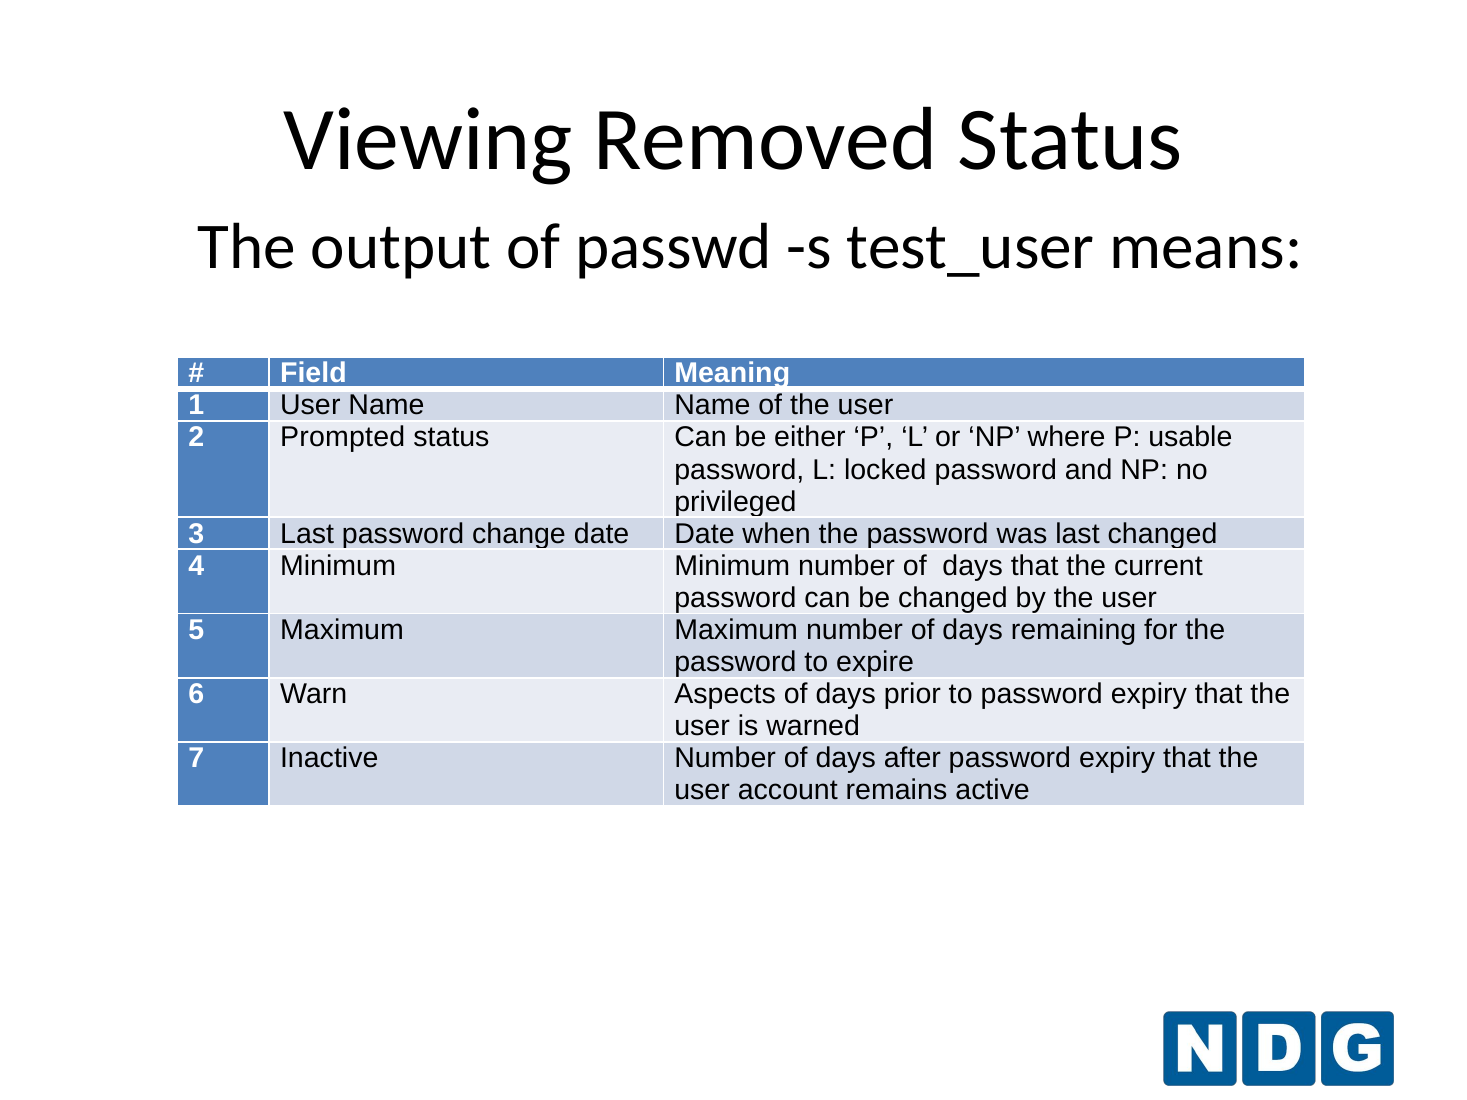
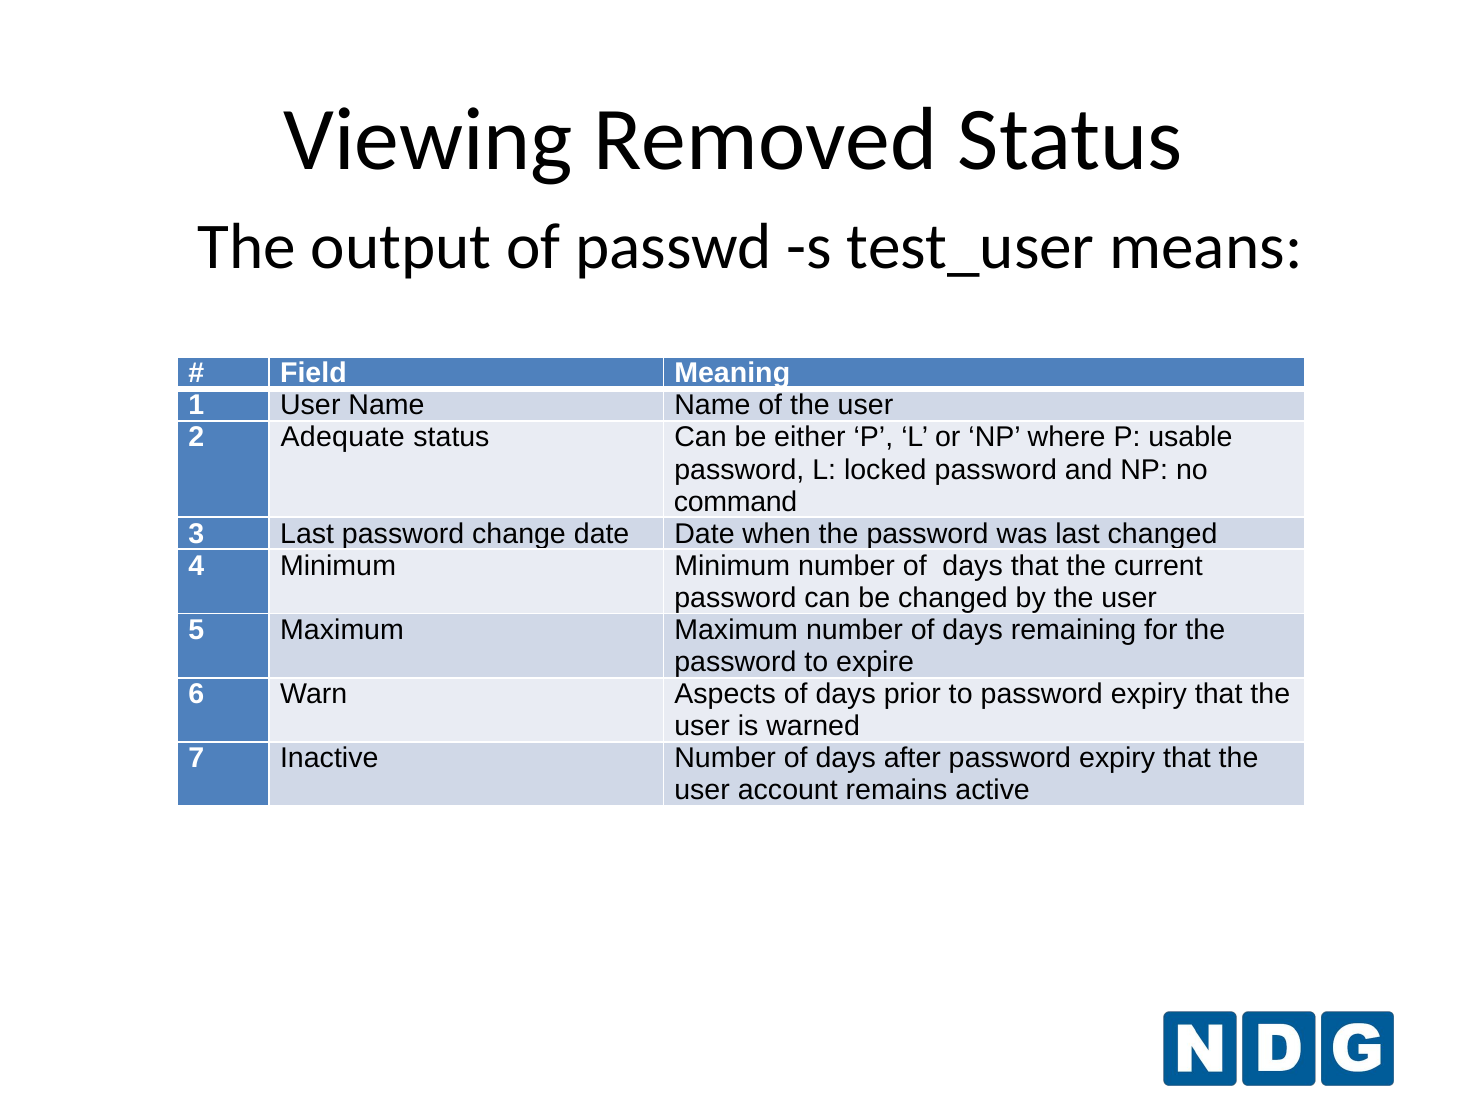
Prompted: Prompted -> Adequate
privileged: privileged -> command
